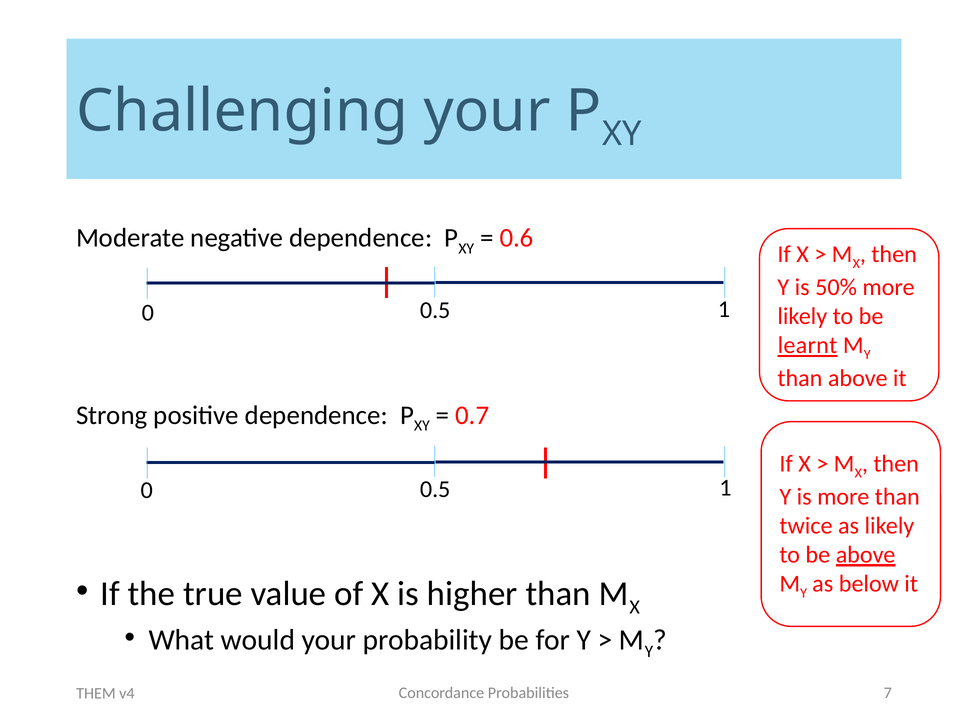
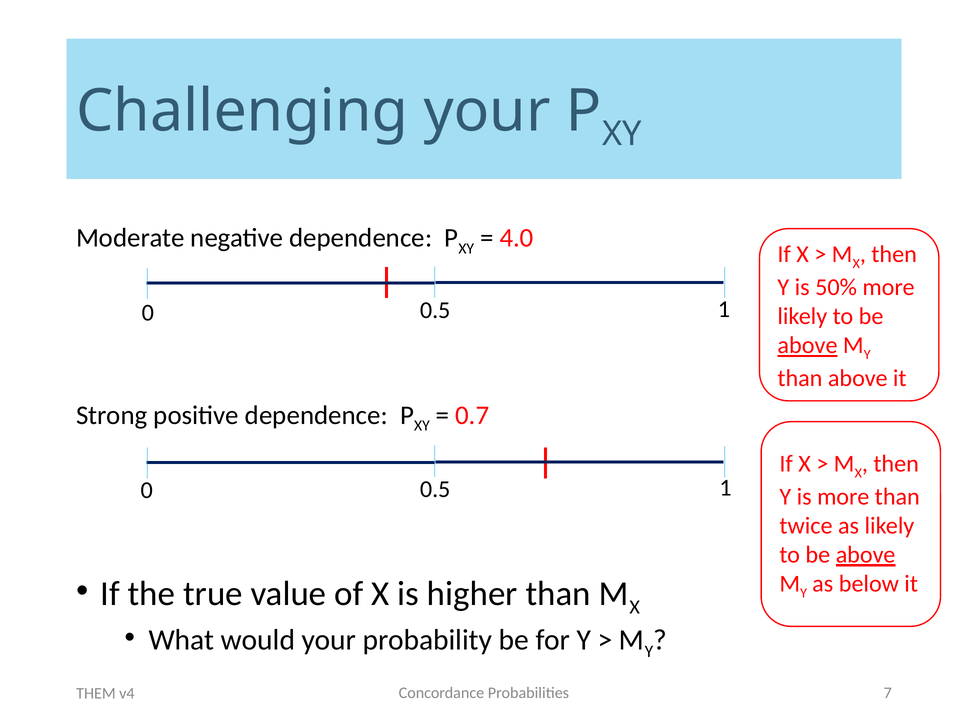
0.6: 0.6 -> 4.0
learnt at (807, 345): learnt -> above
